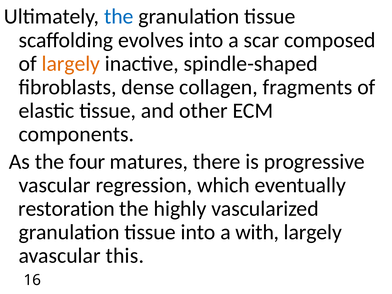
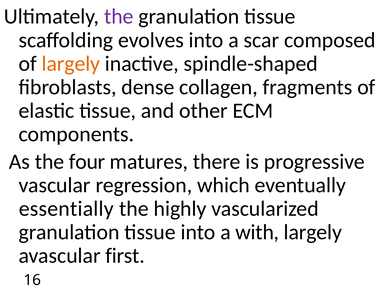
the at (119, 17) colour: blue -> purple
restoration: restoration -> essentially
this: this -> first
